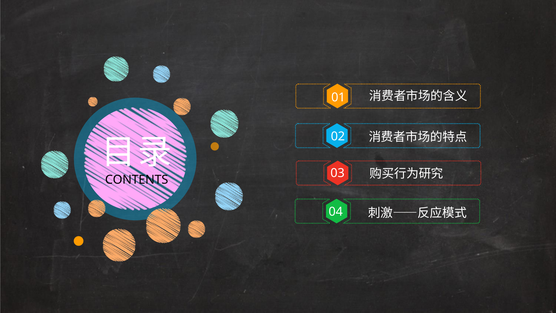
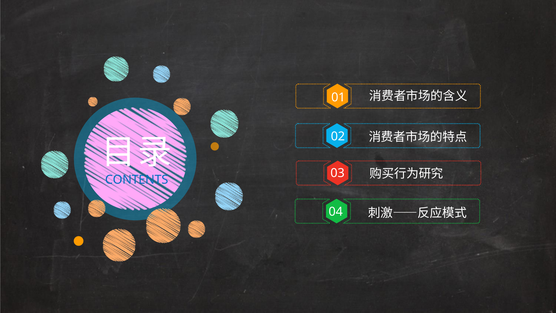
CONTENTS colour: black -> blue
